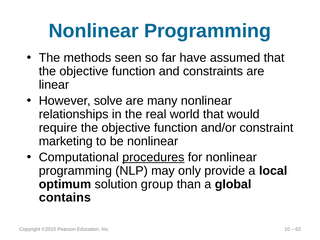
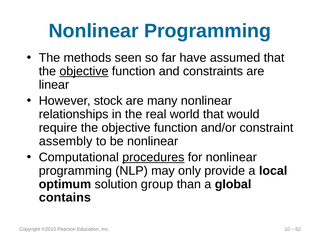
objective at (84, 71) underline: none -> present
solve: solve -> stock
marketing: marketing -> assembly
